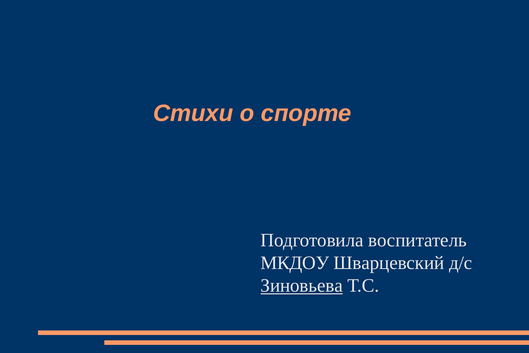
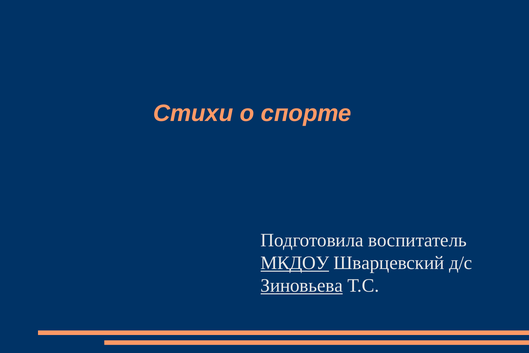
МКДОУ underline: none -> present
